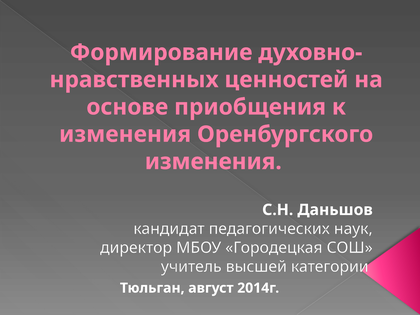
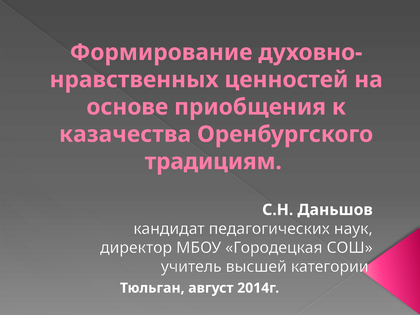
изменения at (125, 134): изменения -> казачества
изменения at (213, 162): изменения -> традициям
